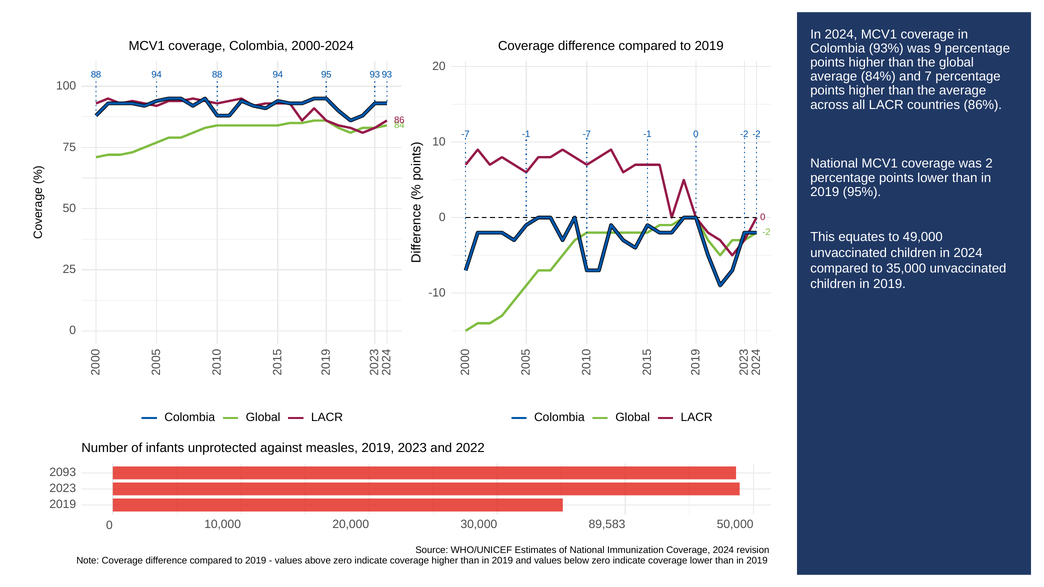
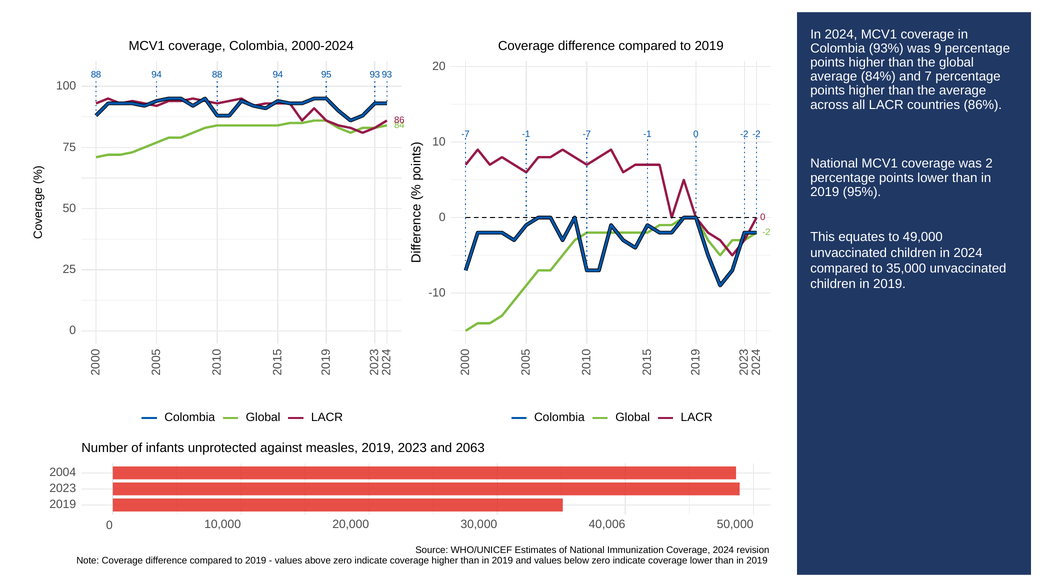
2022: 2022 -> 2063
2093: 2093 -> 2004
89,583: 89,583 -> 40,006
